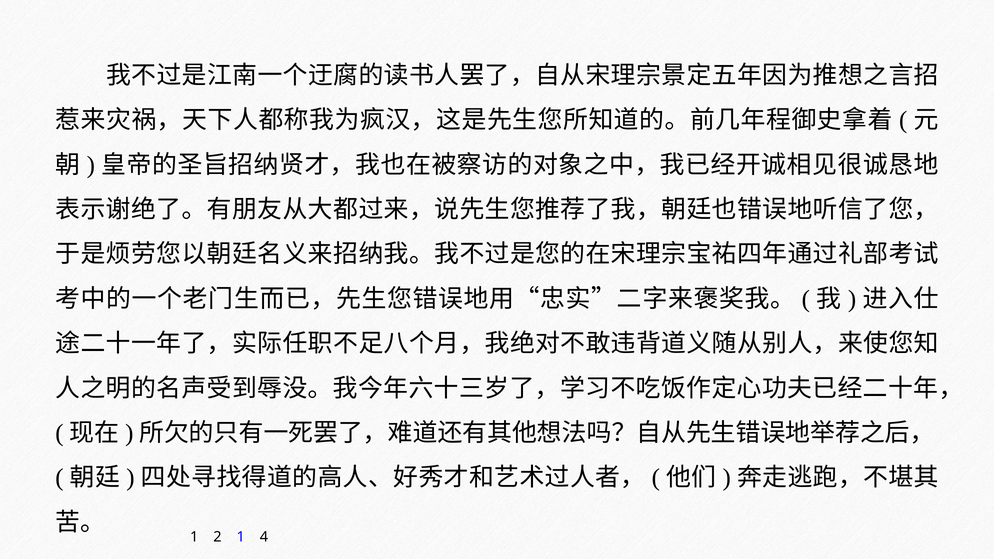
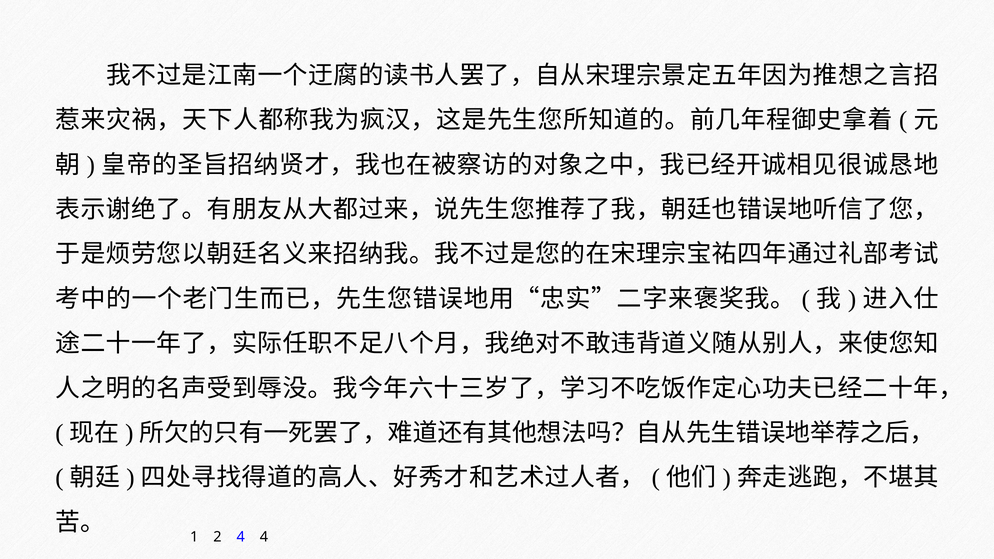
2 1: 1 -> 4
